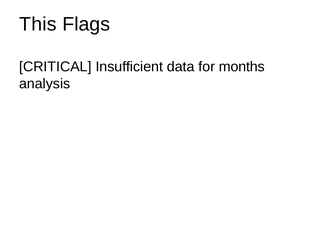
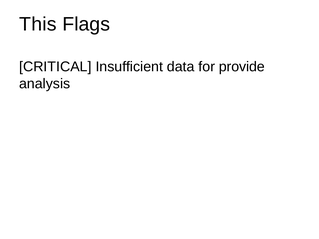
months: months -> provide
